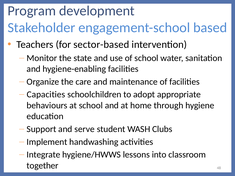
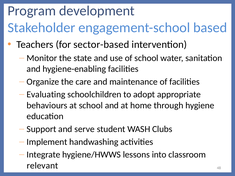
Capacities: Capacities -> Evaluating
together: together -> relevant
